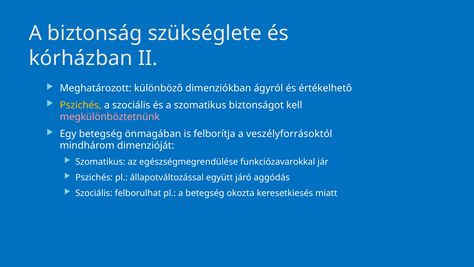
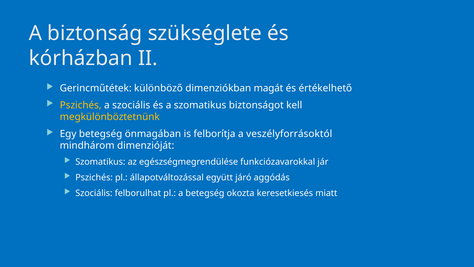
Meghatározott: Meghatározott -> Gerincműtétek
ágyról: ágyról -> magát
megkülönböztetnünk colour: pink -> yellow
